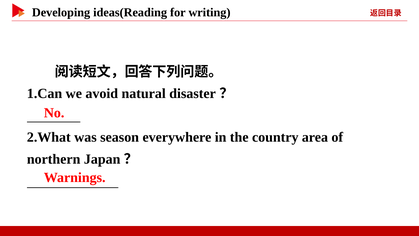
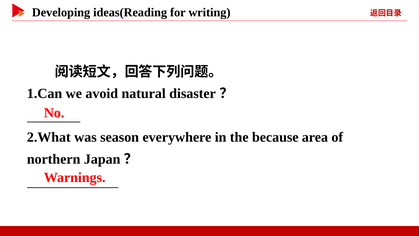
country: country -> because
